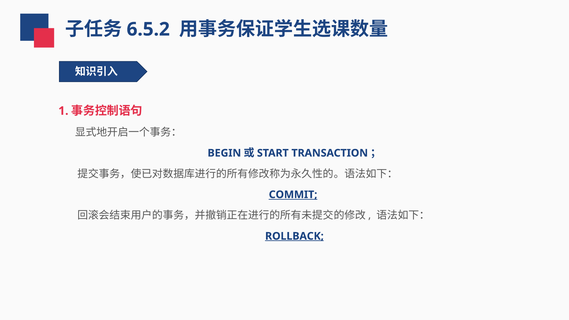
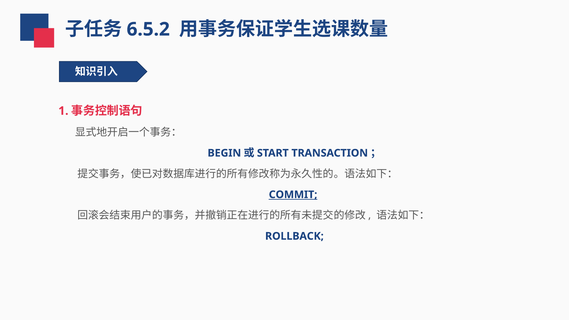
ROLLBACK underline: present -> none
